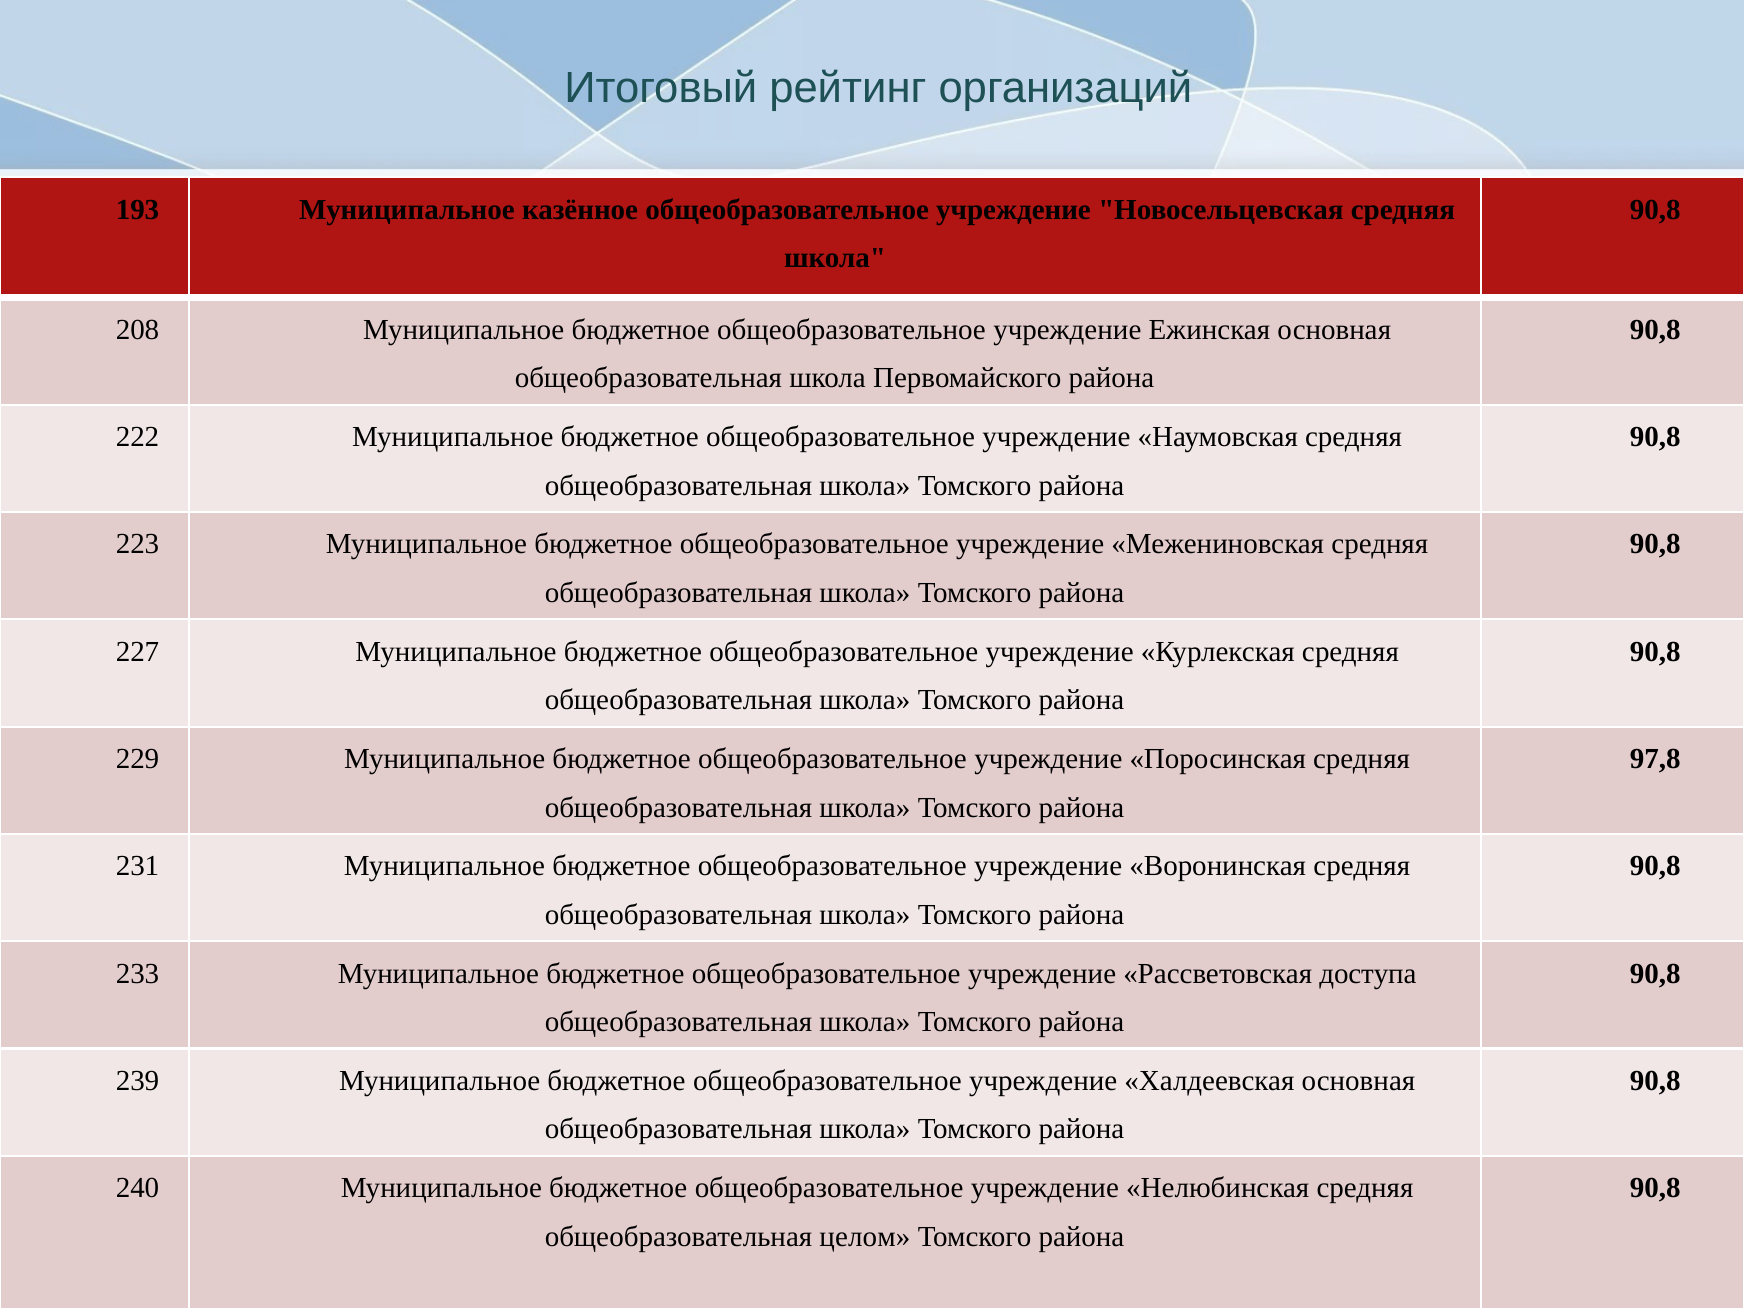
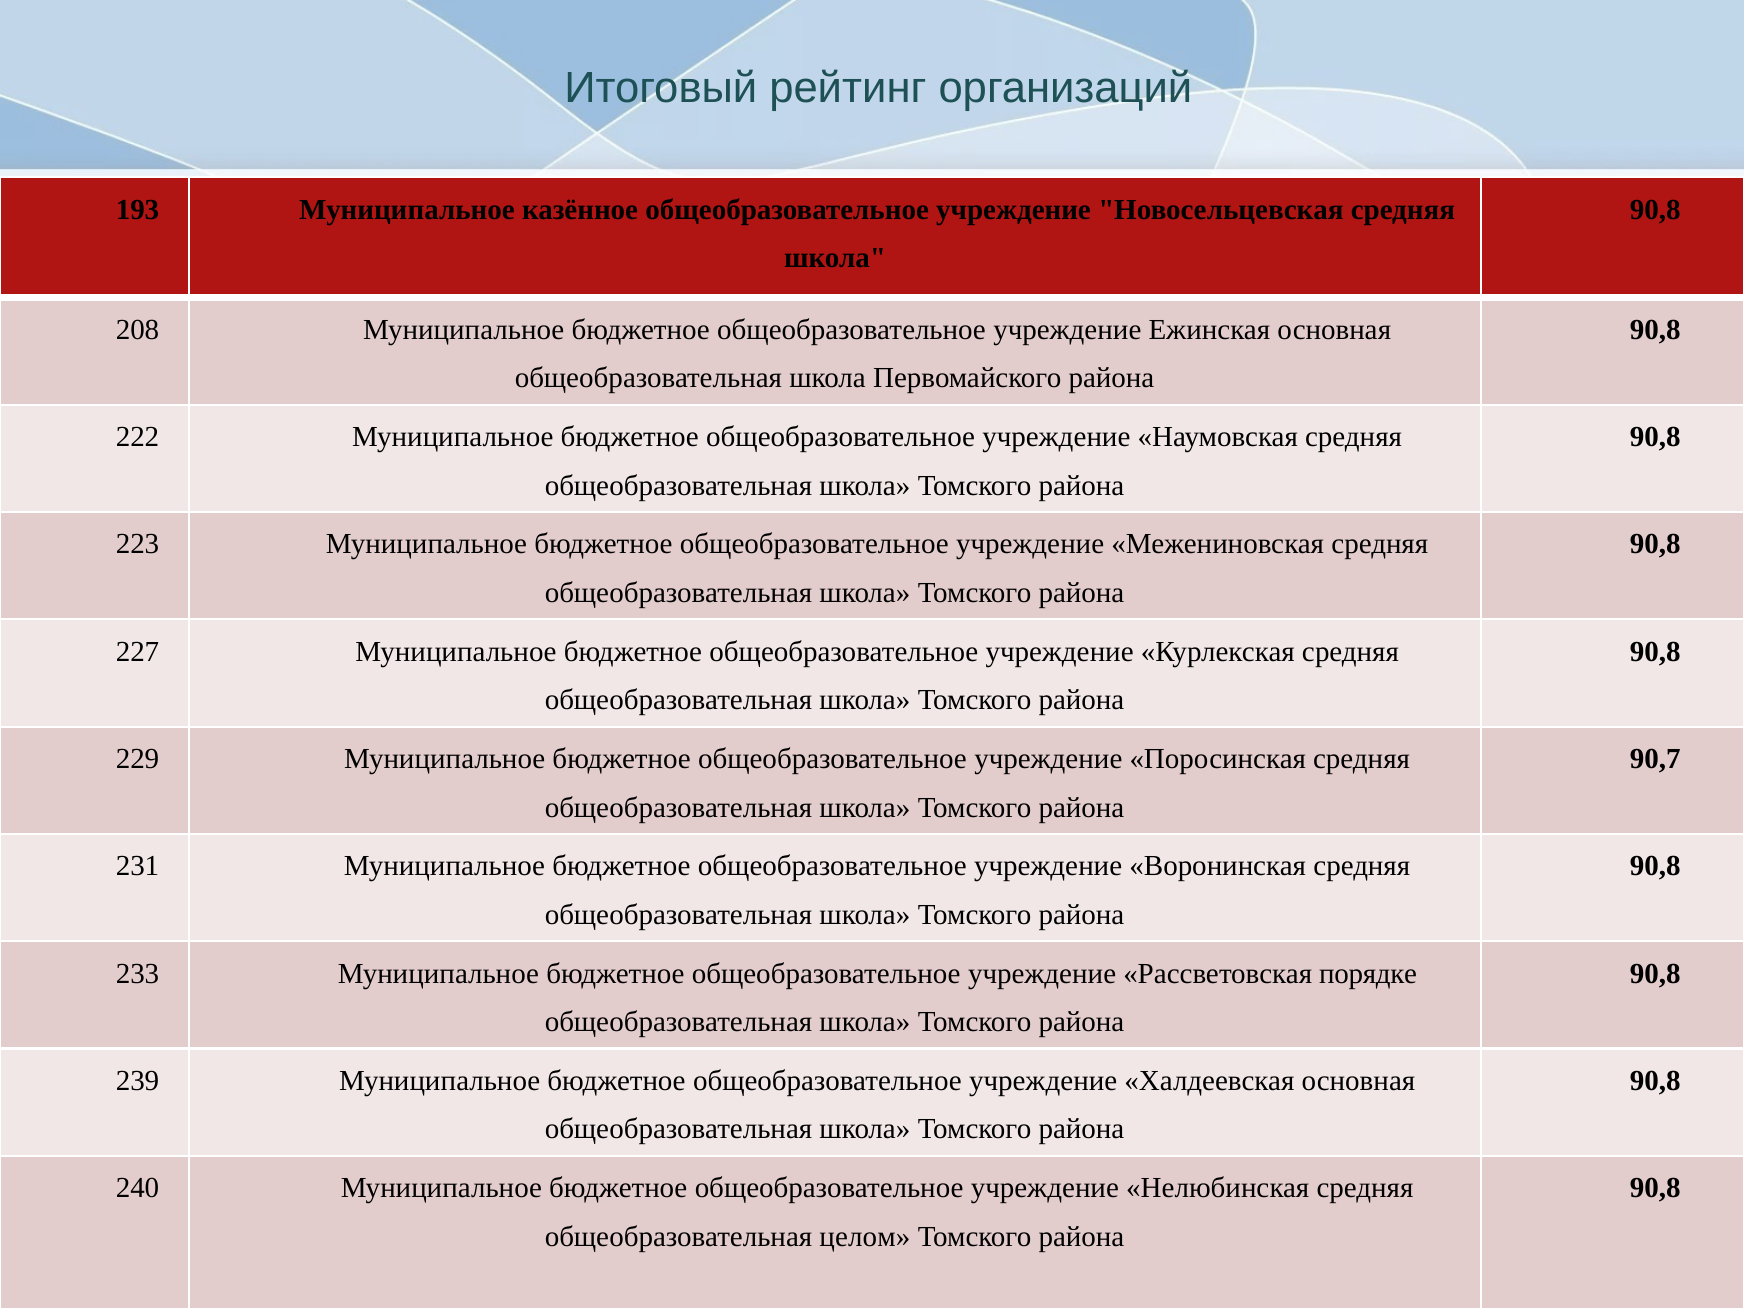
97,8: 97,8 -> 90,7
доступа: доступа -> порядке
